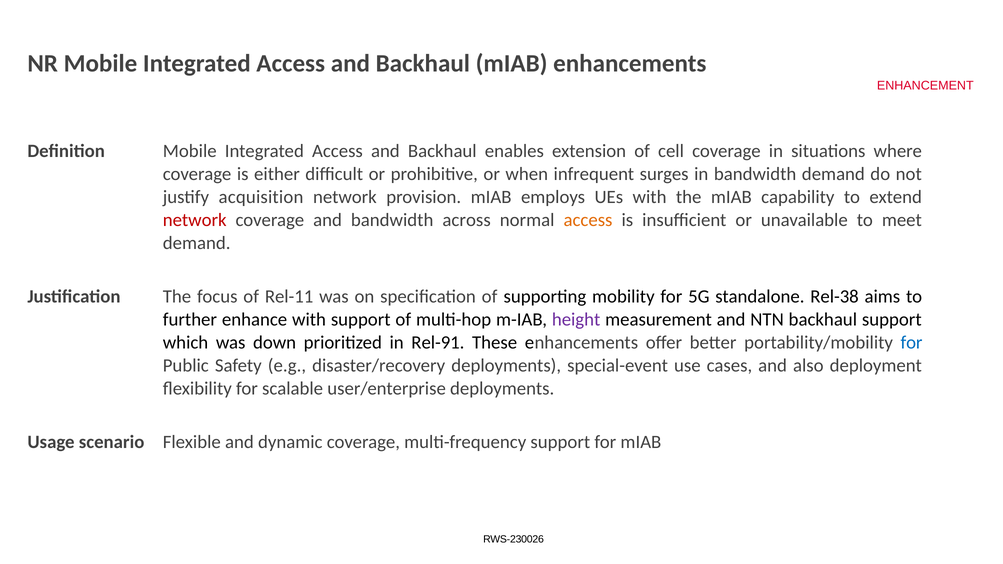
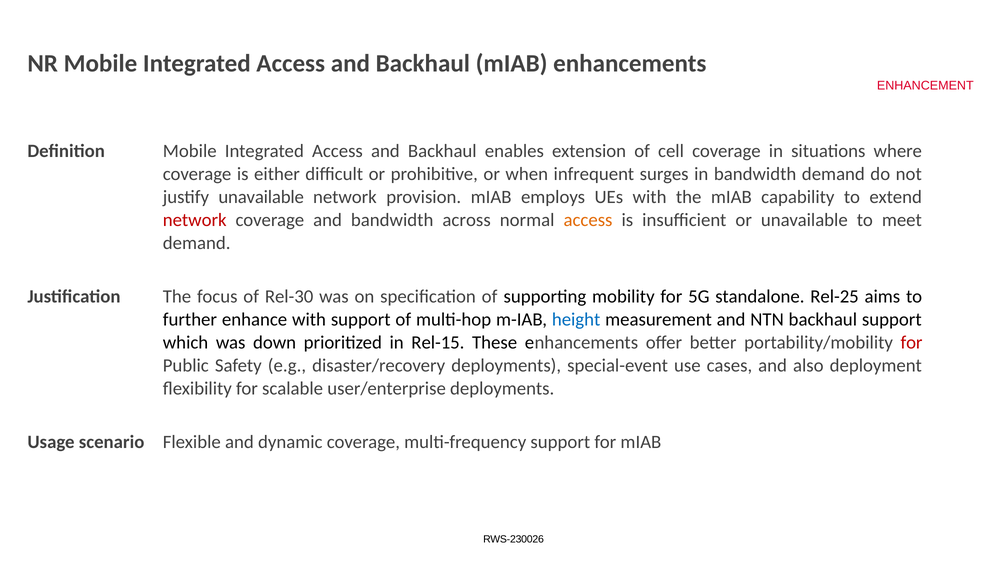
justify acquisition: acquisition -> unavailable
Rel-11: Rel-11 -> Rel-30
Rel-38: Rel-38 -> Rel-25
height colour: purple -> blue
Rel-91: Rel-91 -> Rel-15
for at (912, 343) colour: blue -> red
